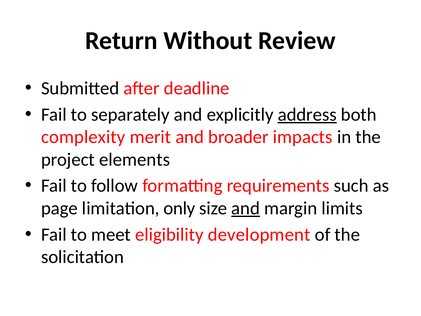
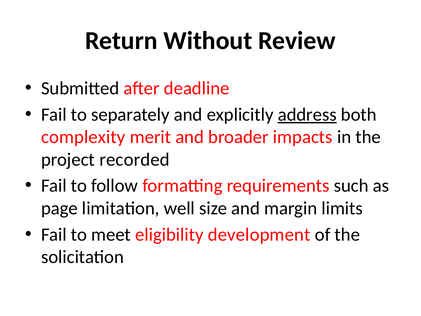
elements: elements -> recorded
only: only -> well
and at (246, 208) underline: present -> none
